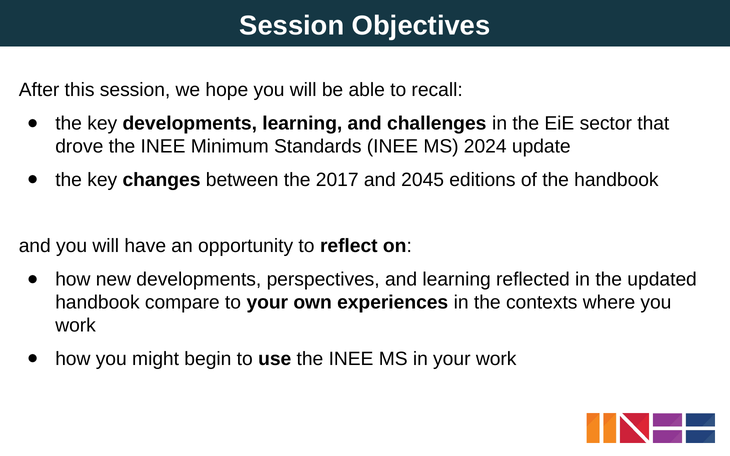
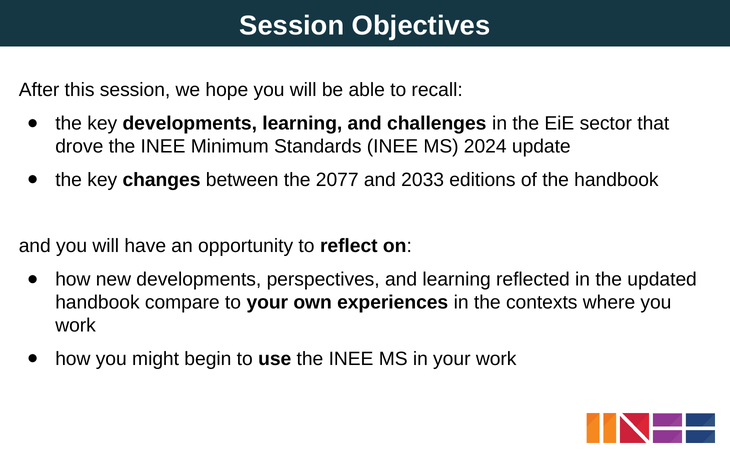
2017: 2017 -> 2077
2045: 2045 -> 2033
